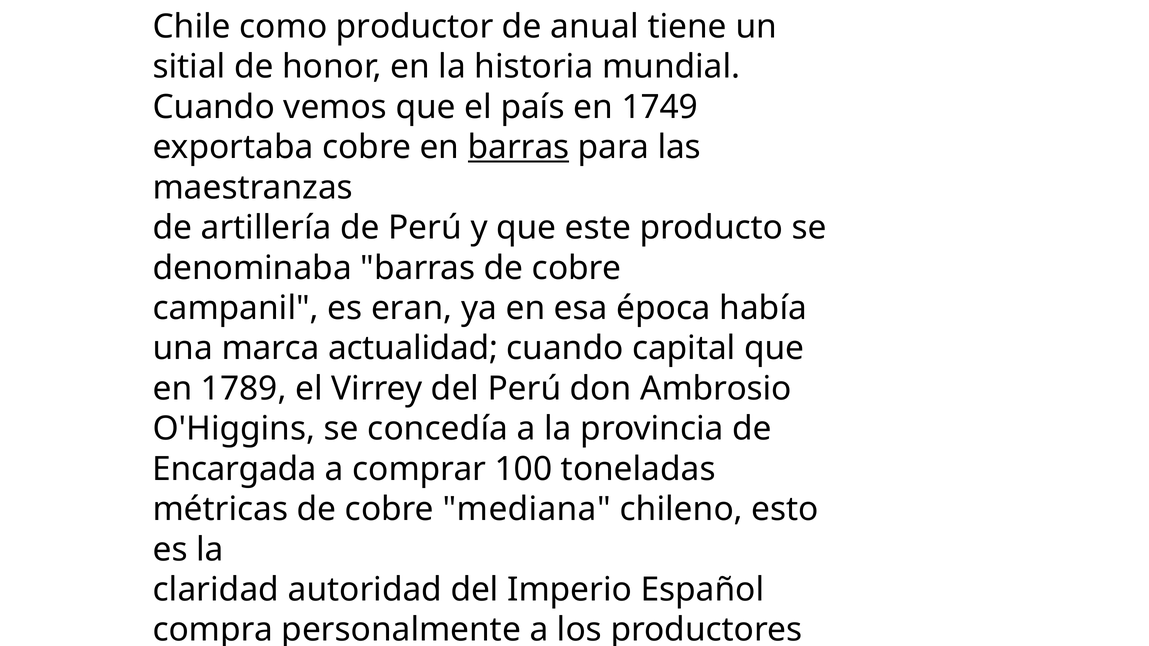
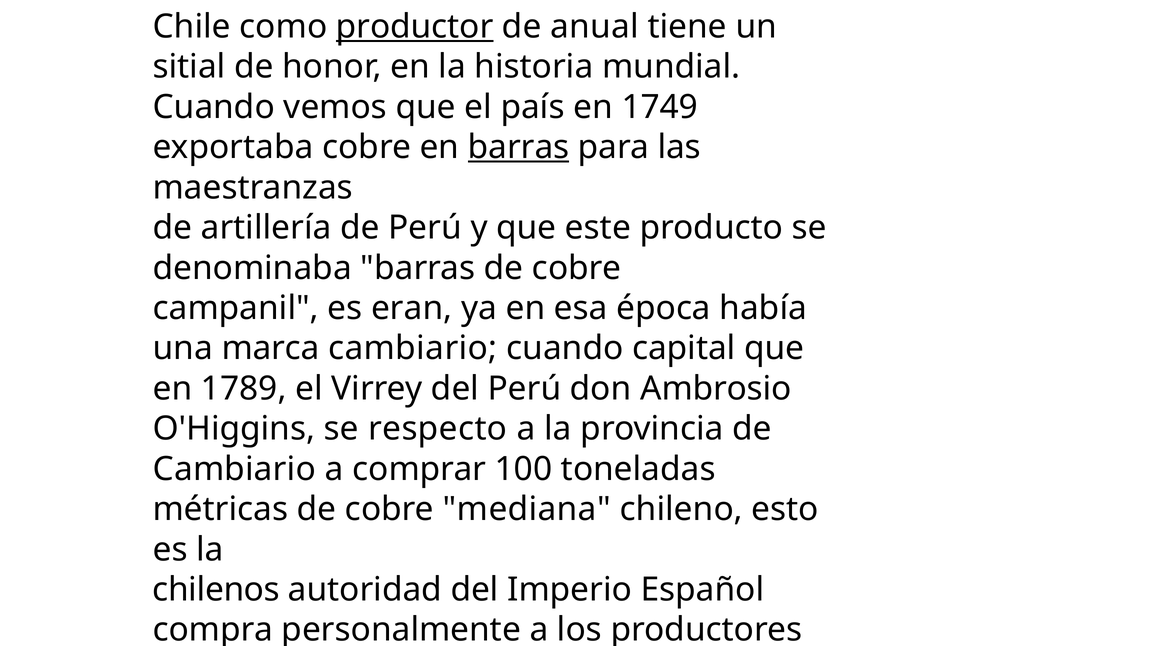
productor underline: none -> present
marca actualidad: actualidad -> cambiario
concedía: concedía -> respecto
Encargada at (235, 469): Encargada -> Cambiario
claridad at (216, 590): claridad -> chilenos
